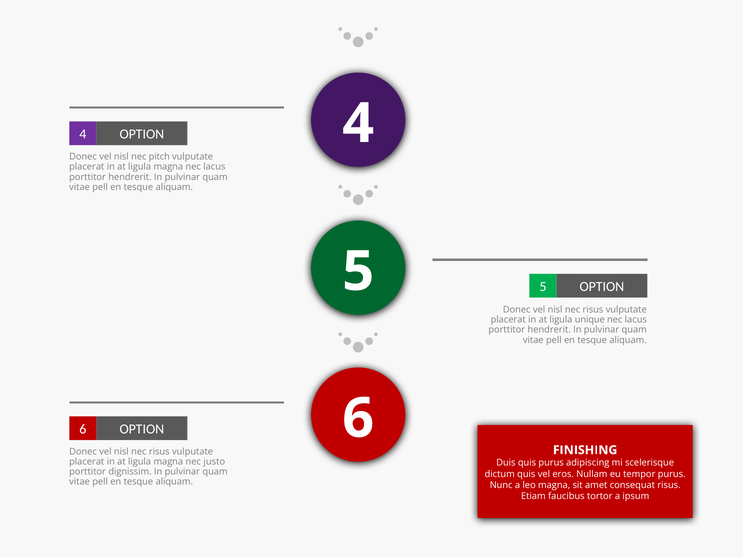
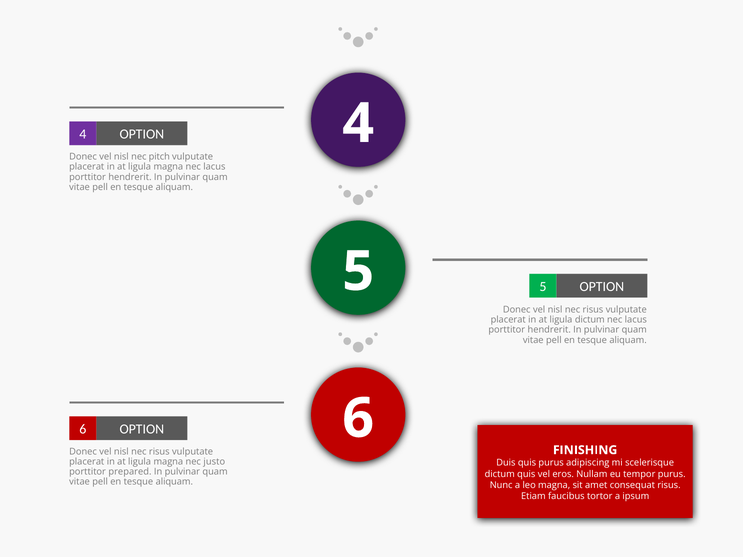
ligula unique: unique -> dictum
dignissim: dignissim -> prepared
